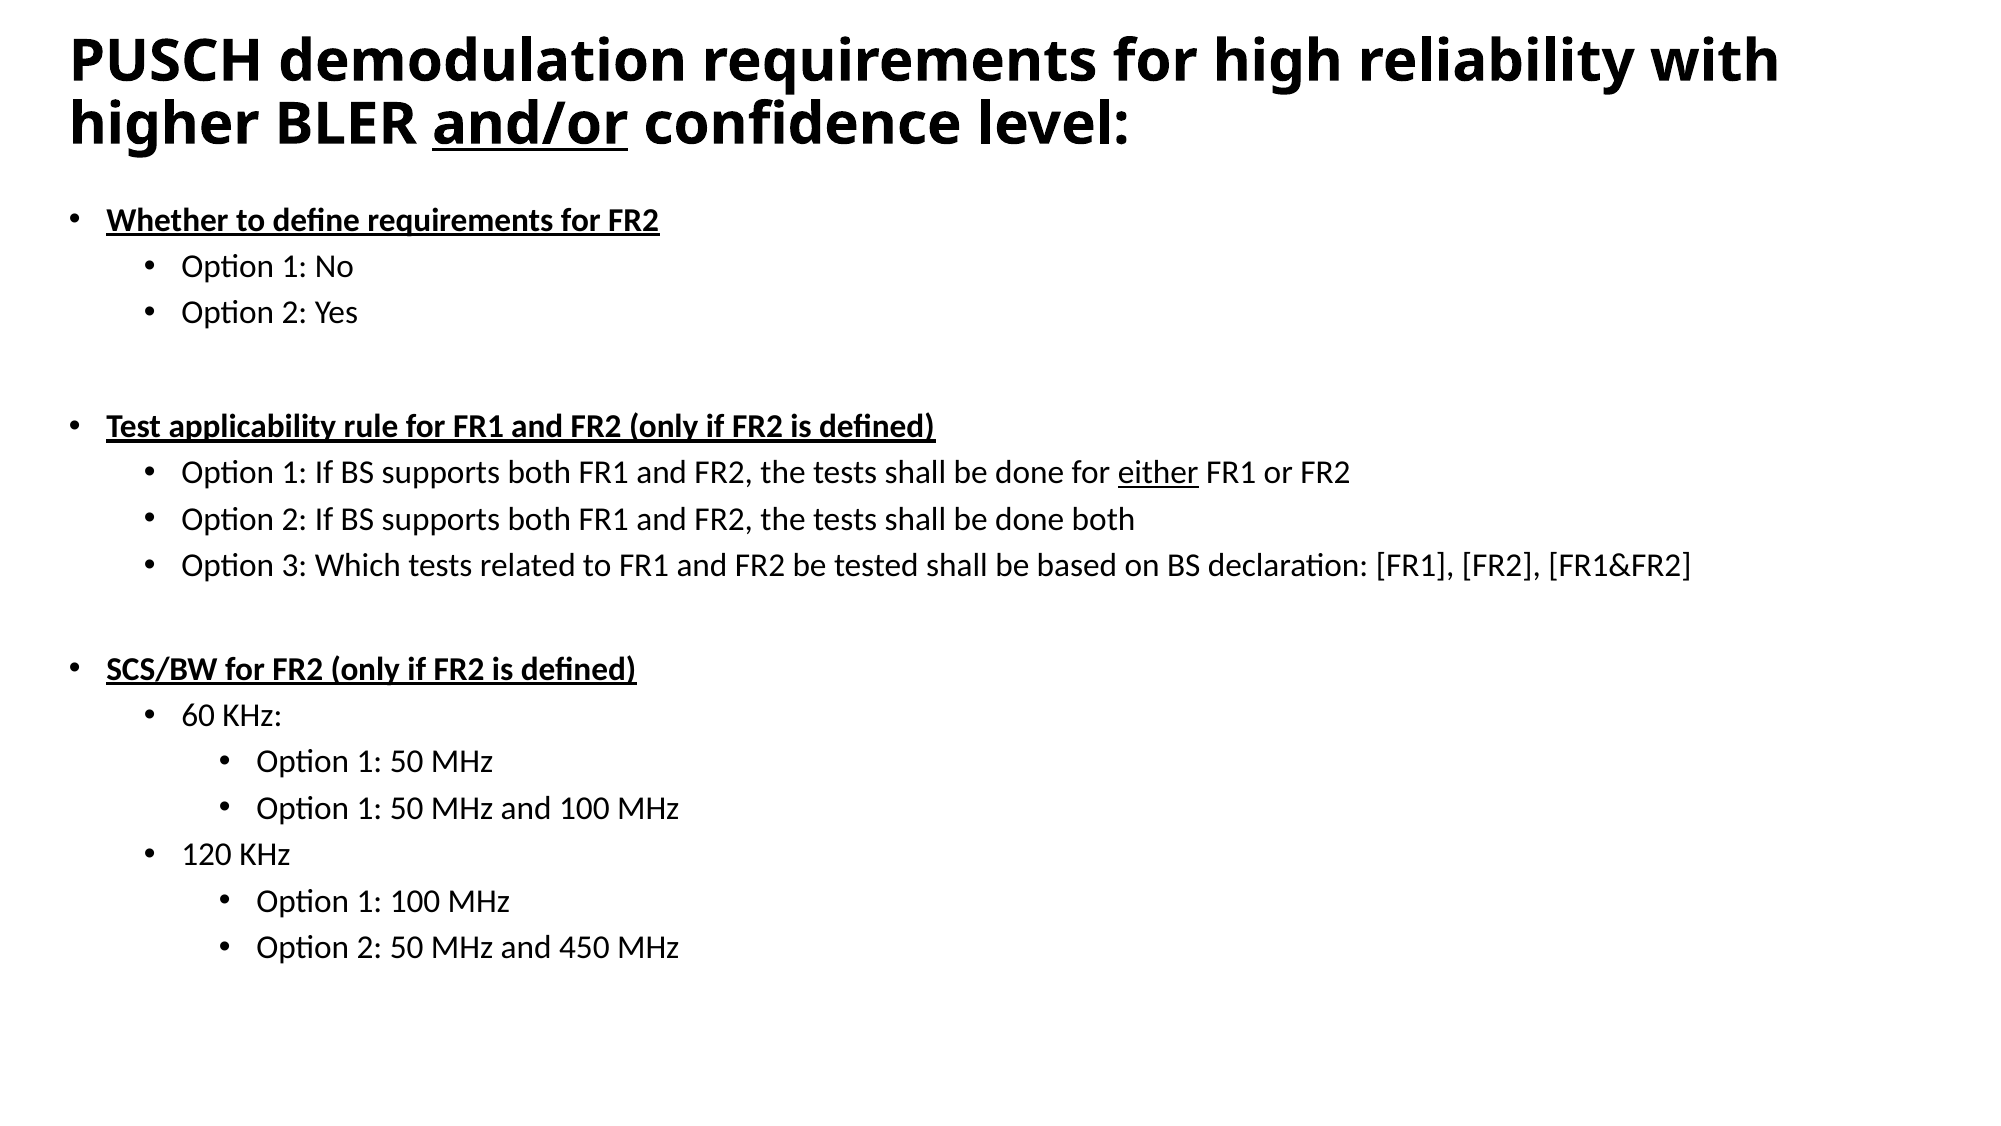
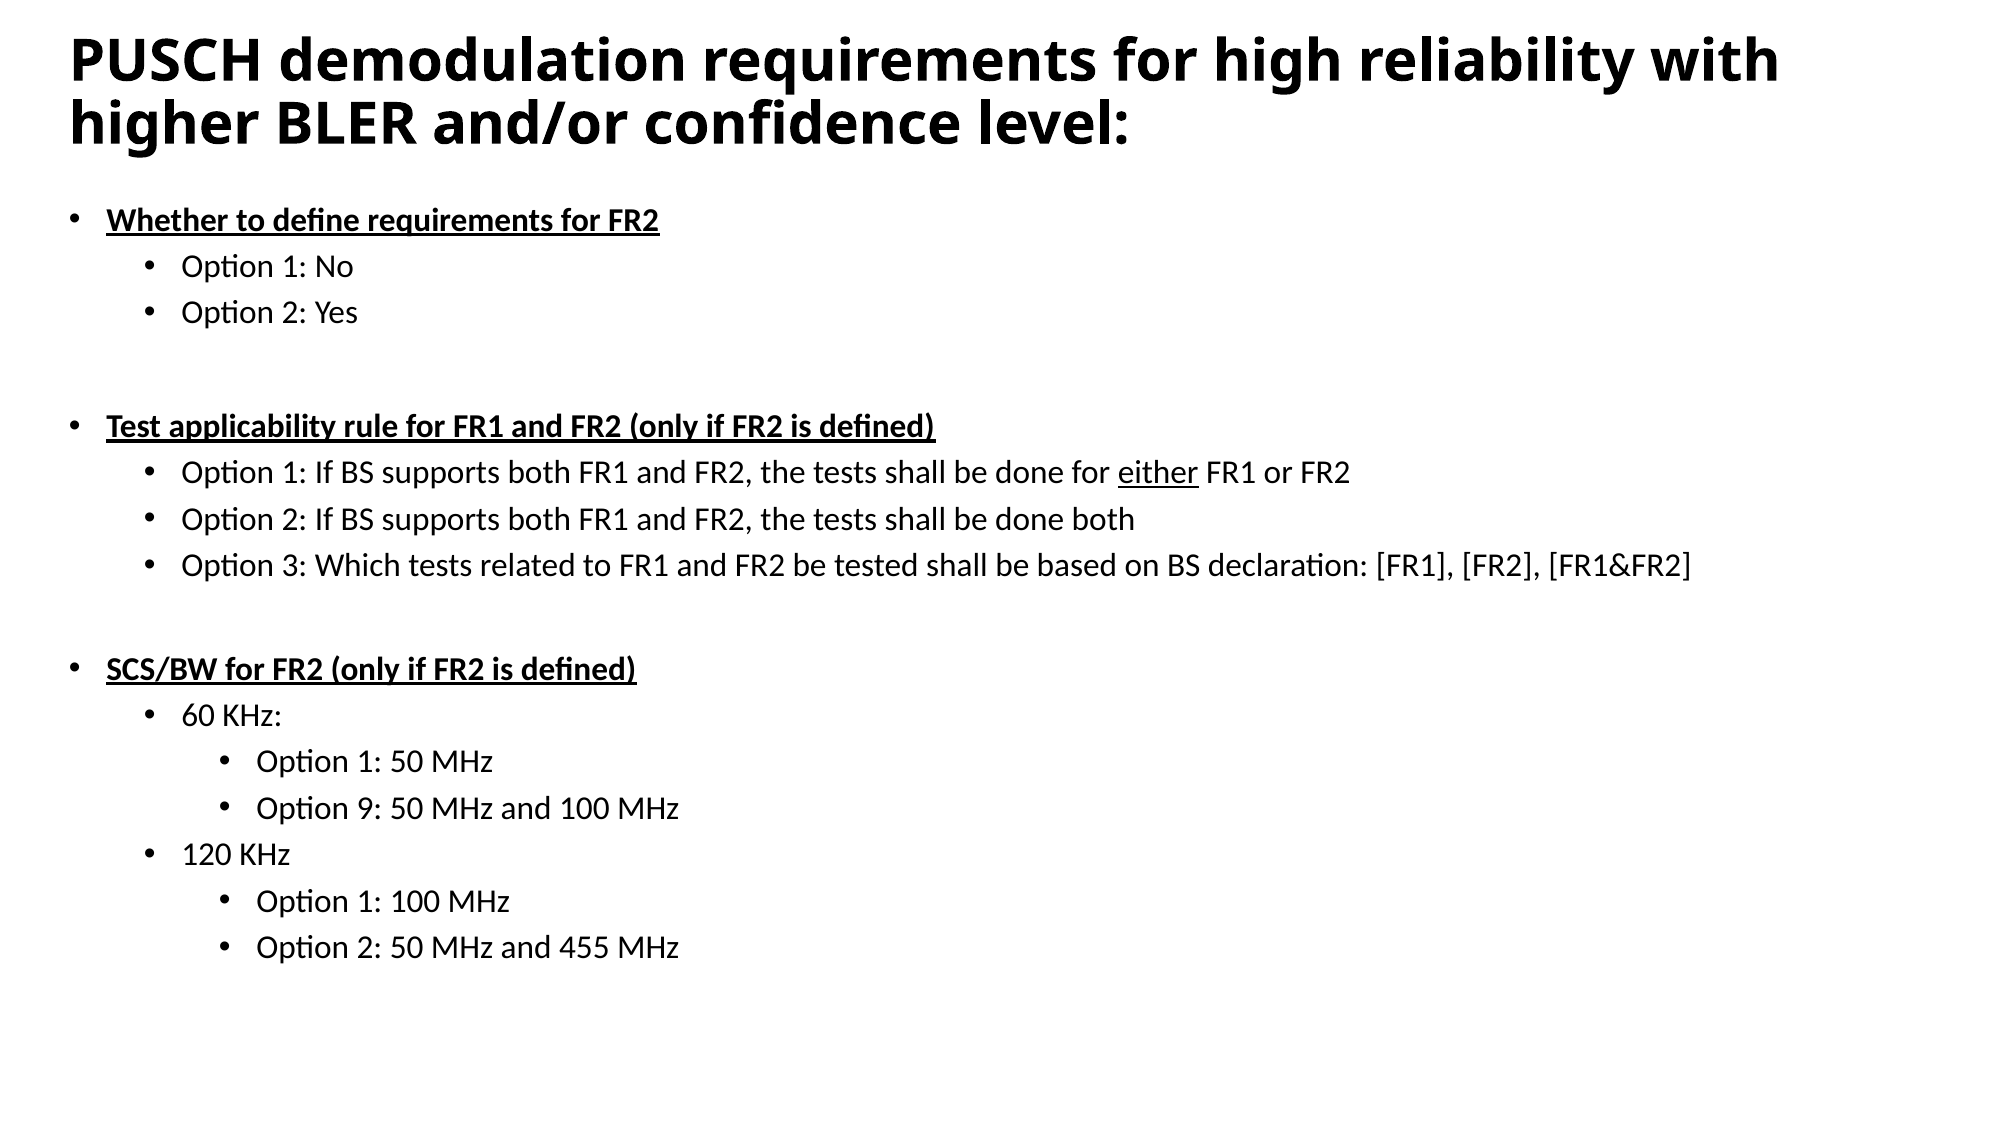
and/or underline: present -> none
1 at (369, 808): 1 -> 9
450: 450 -> 455
